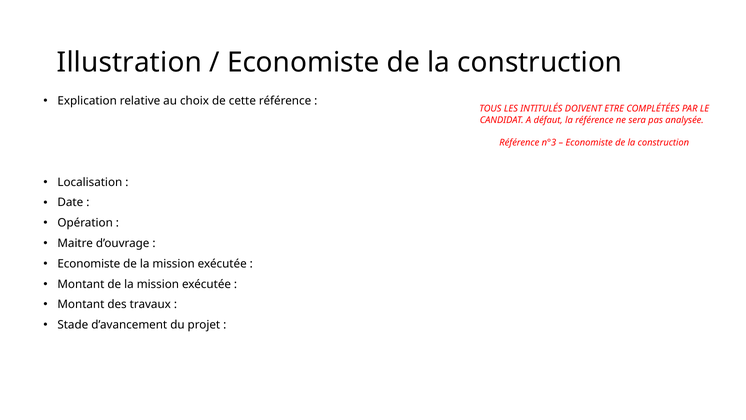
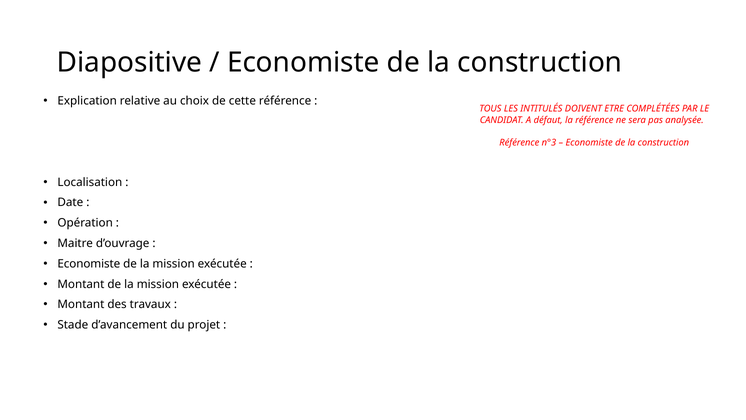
Illustration: Illustration -> Diapositive
